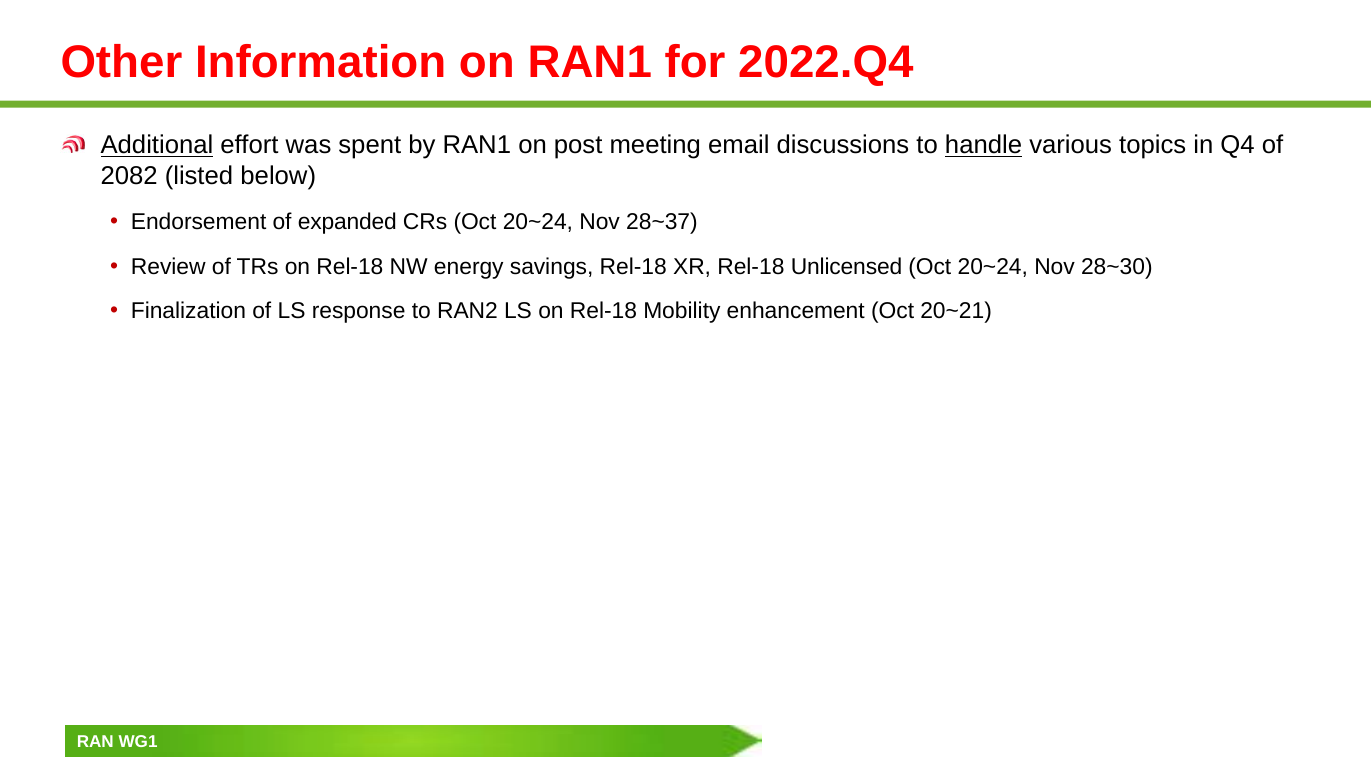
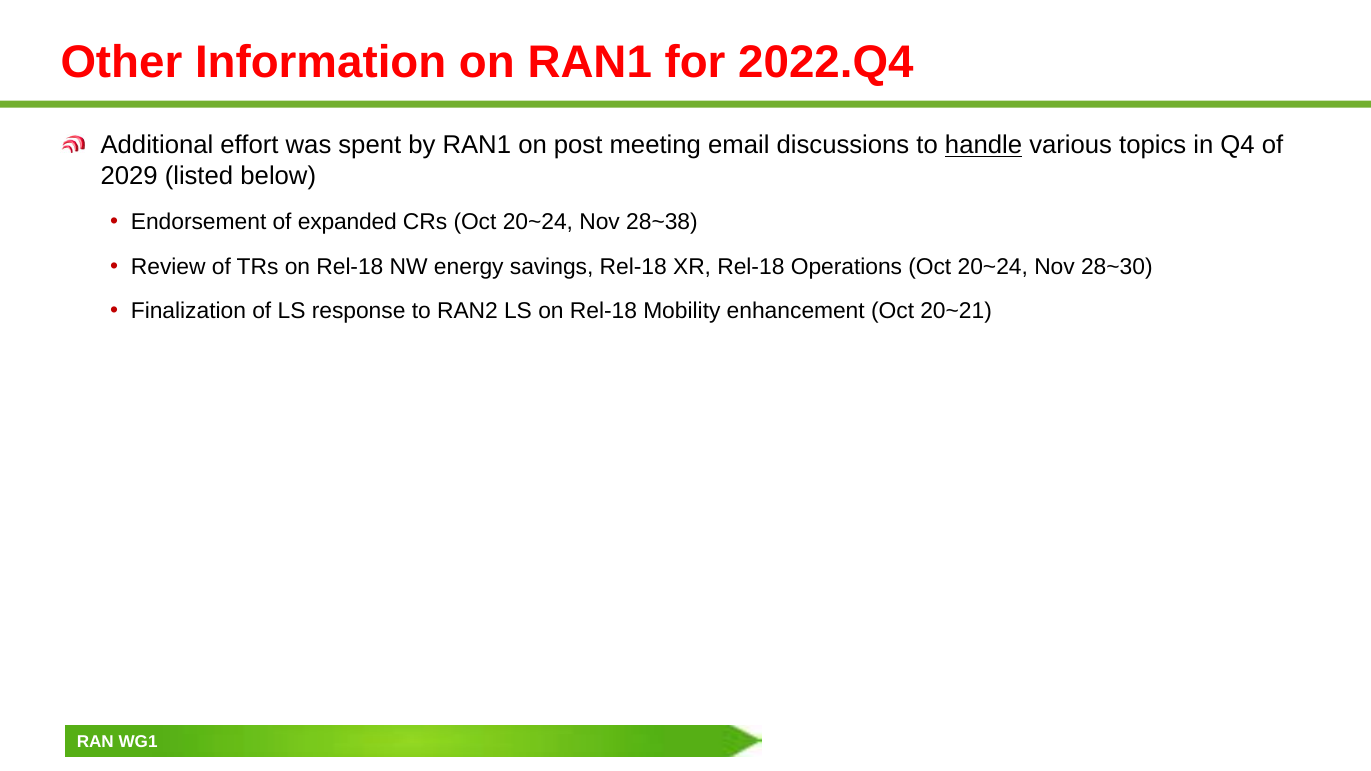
Additional underline: present -> none
2082: 2082 -> 2029
28~37: 28~37 -> 28~38
Unlicensed: Unlicensed -> Operations
